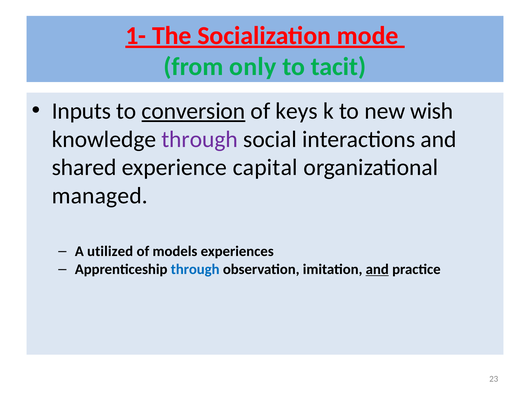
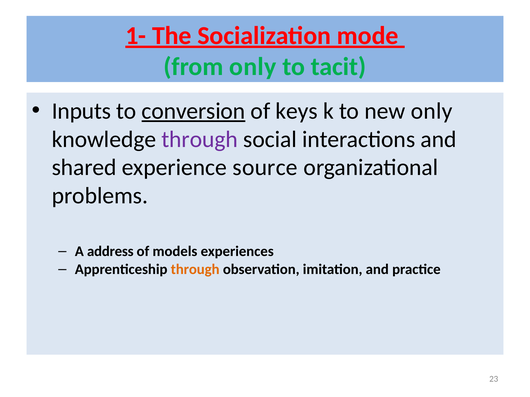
new wish: wish -> only
capital: capital -> source
managed: managed -> problems
utilized: utilized -> address
through at (195, 270) colour: blue -> orange
and at (377, 270) underline: present -> none
